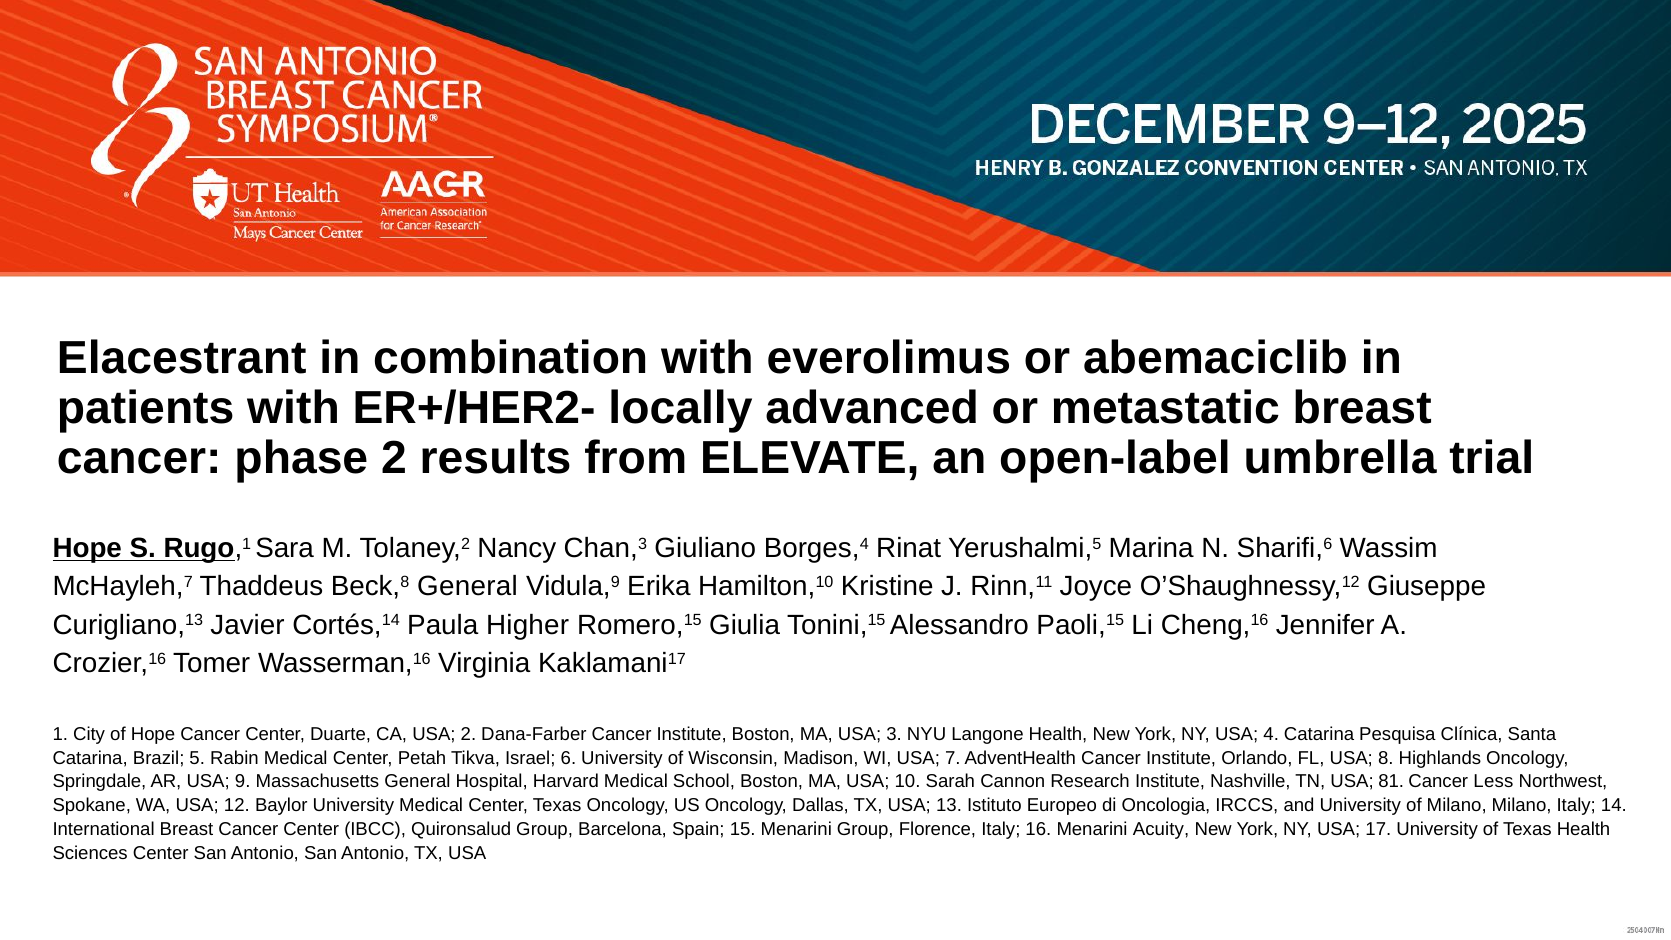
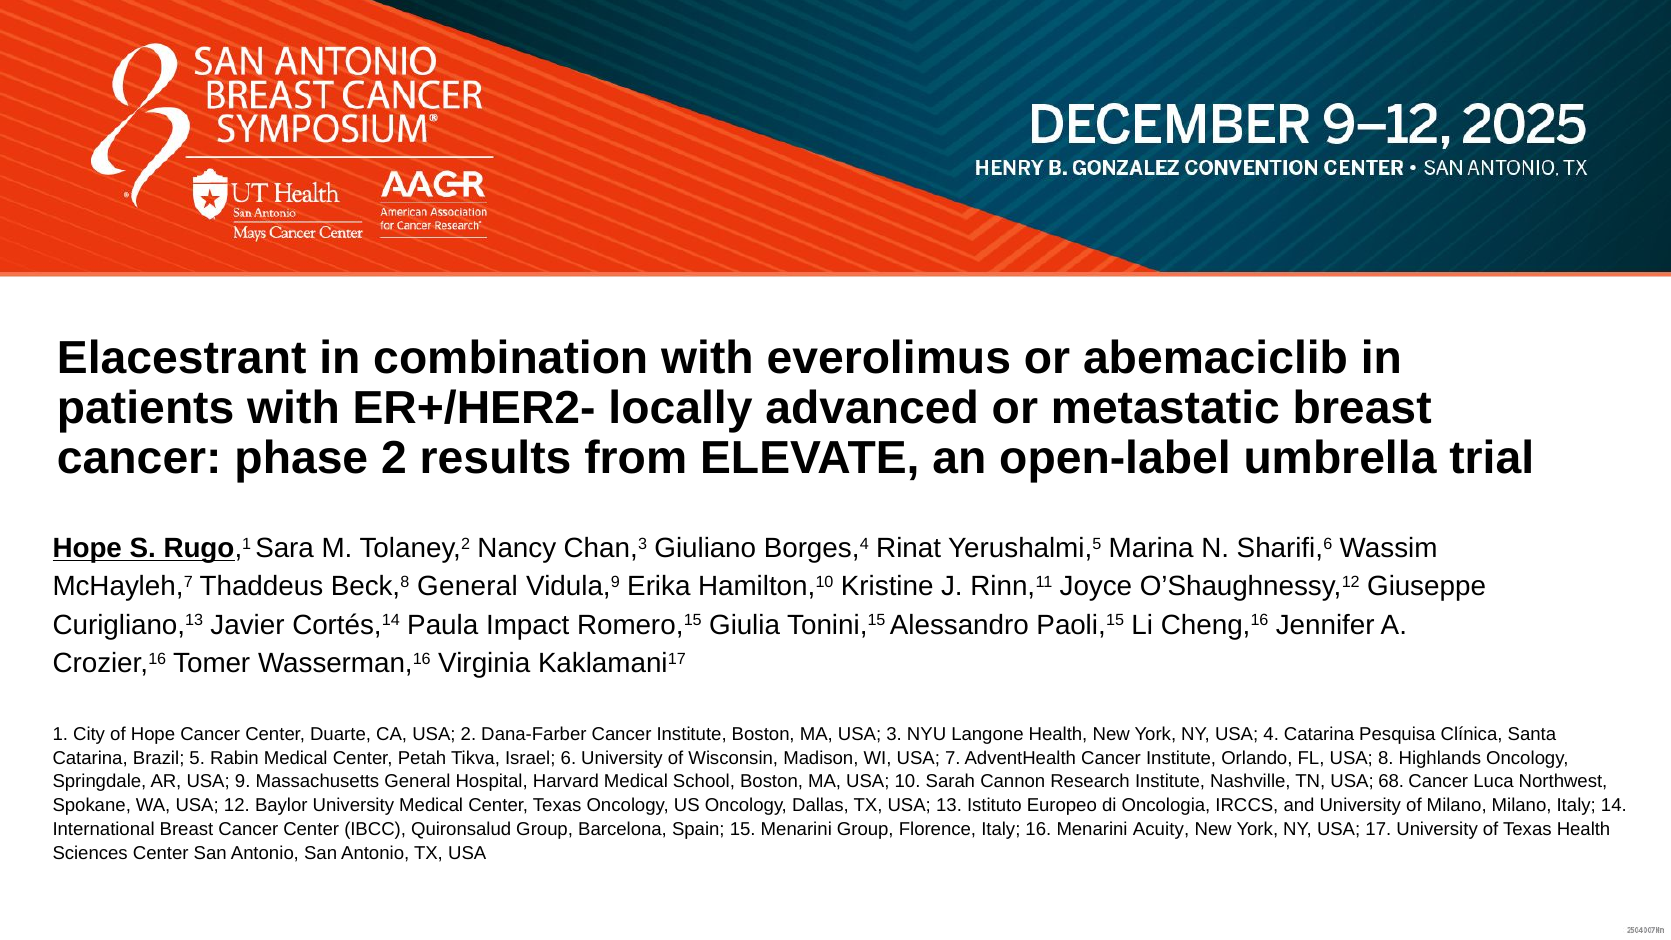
Higher: Higher -> Impact
81: 81 -> 68
Less: Less -> Luca
